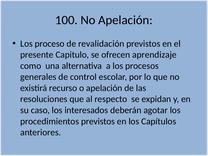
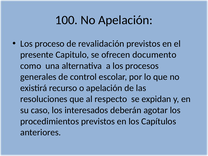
aprendizaje: aprendizaje -> documento
